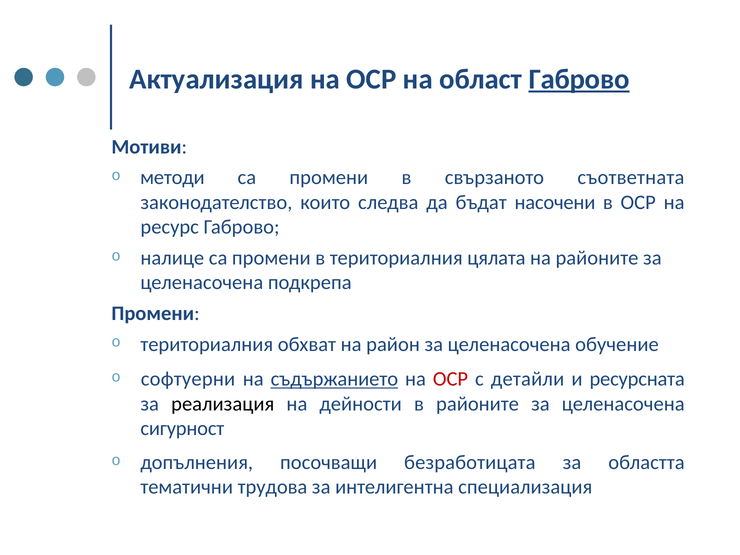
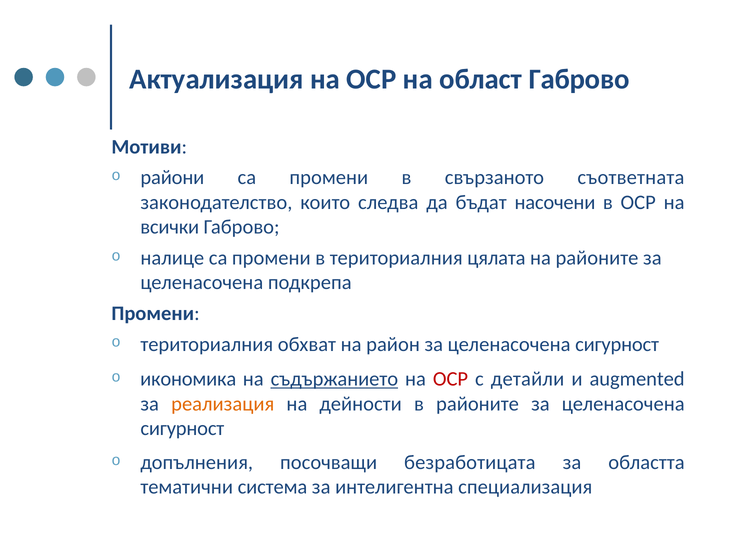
Габрово at (579, 79) underline: present -> none
методи: методи -> райони
ресурс: ресурс -> всички
район за целенасочена обучение: обучение -> сигурност
софтуерни: софтуерни -> икономика
ресурсната: ресурсната -> augmented
реализация colour: black -> orange
трудова: трудова -> система
